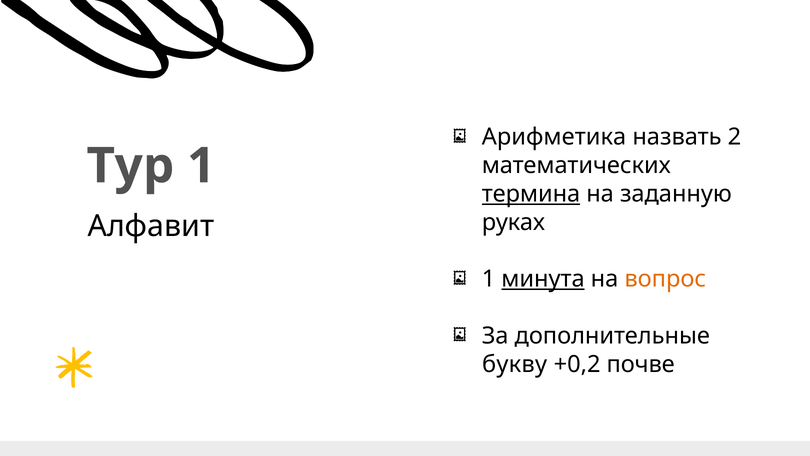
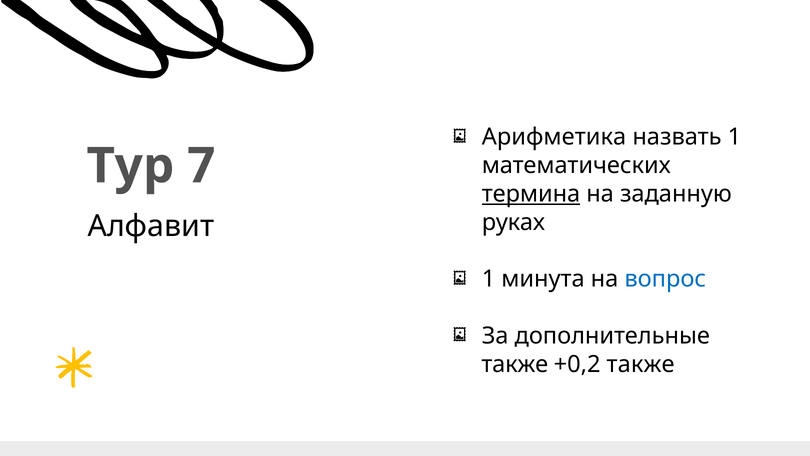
назвать 2: 2 -> 1
Тур 1: 1 -> 7
минута underline: present -> none
вопрос colour: orange -> blue
букву at (515, 364): букву -> также
+0,2 почве: почве -> также
